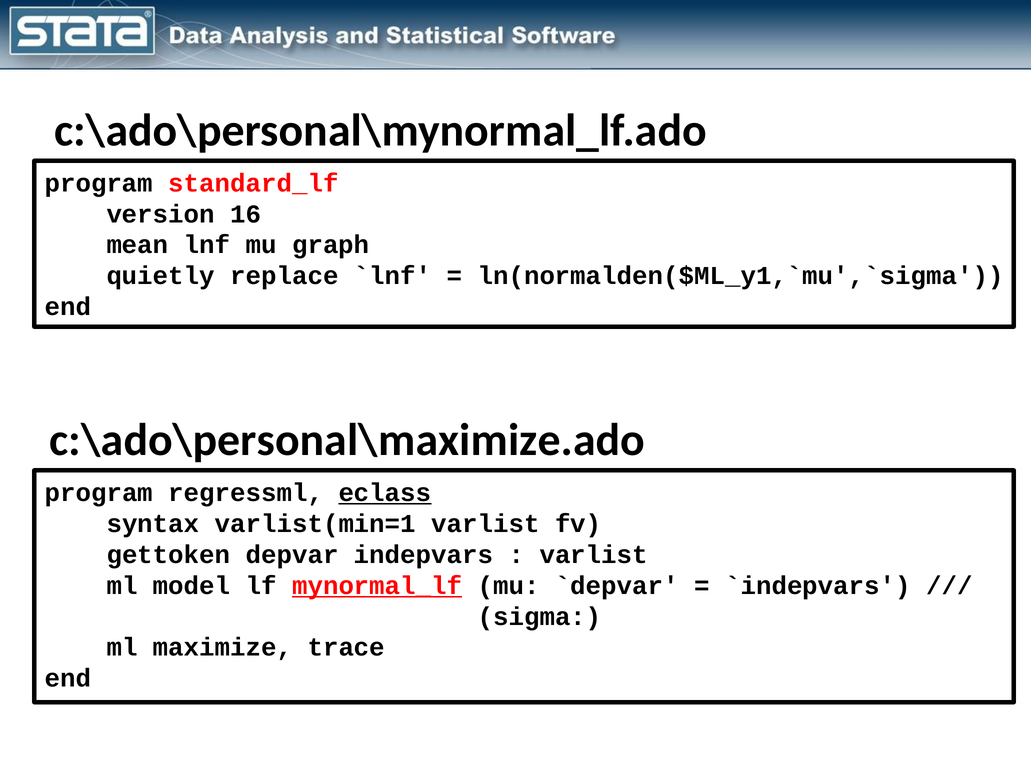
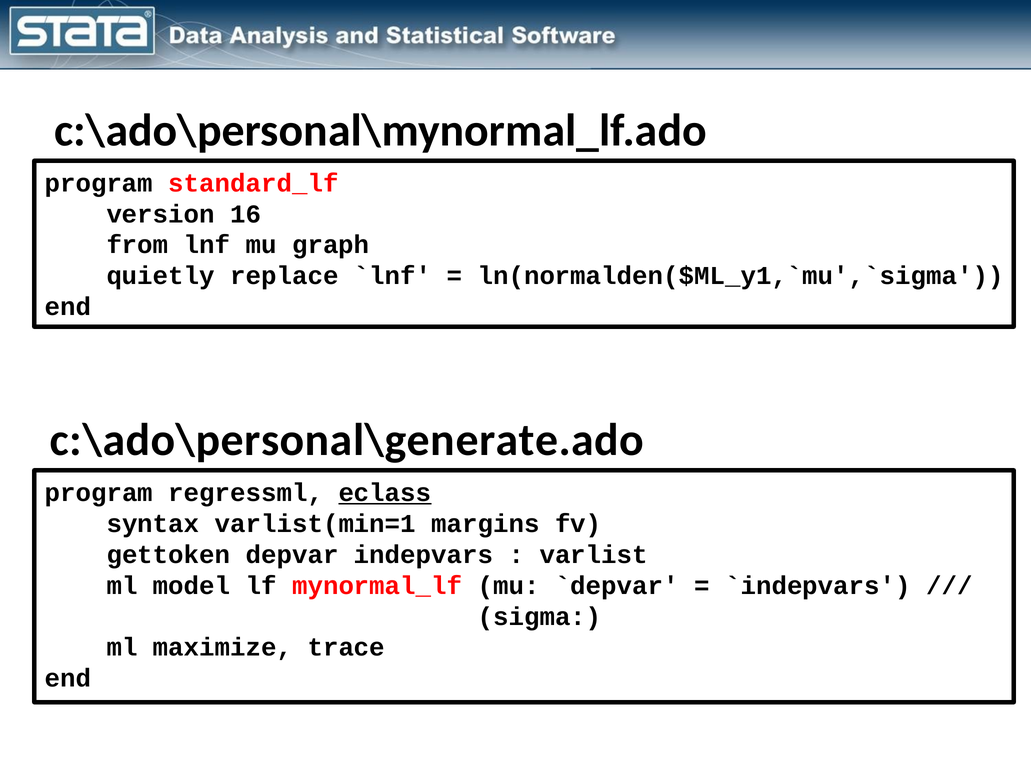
mean: mean -> from
c:\ado\personal\maximize.ado: c:\ado\personal\maximize.ado -> c:\ado\personal\generate.ado
varlist(min=1 varlist: varlist -> margins
mynormal_lf underline: present -> none
